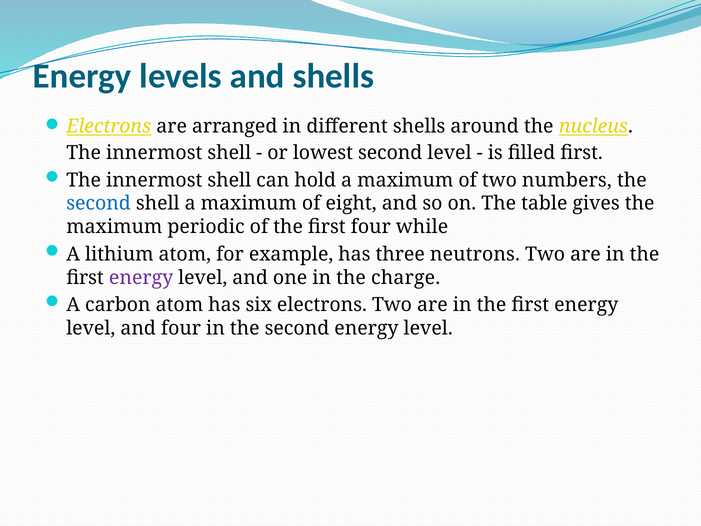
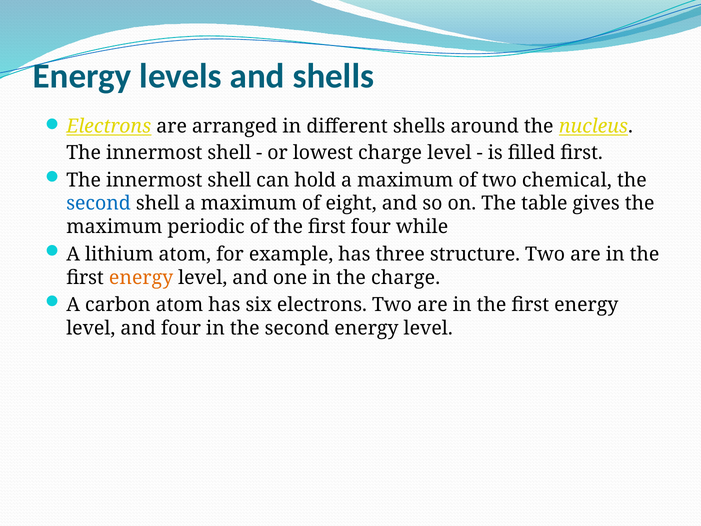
lowest second: second -> charge
numbers: numbers -> chemical
neutrons: neutrons -> structure
energy at (141, 278) colour: purple -> orange
